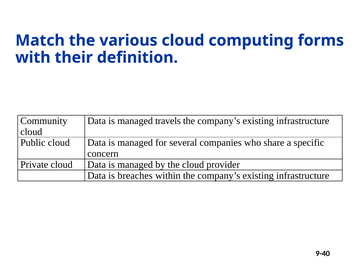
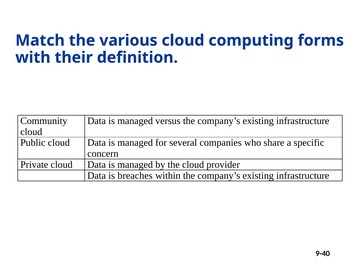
travels: travels -> versus
